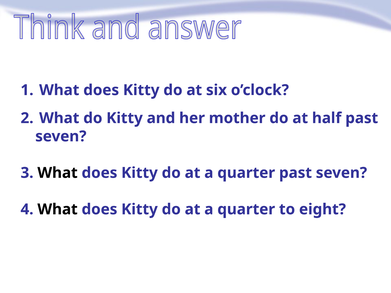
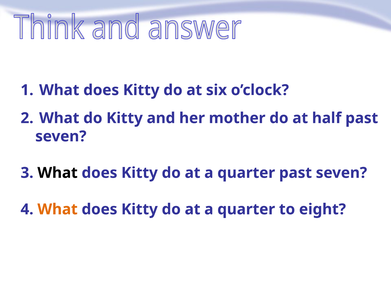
What at (58, 209) colour: black -> orange
